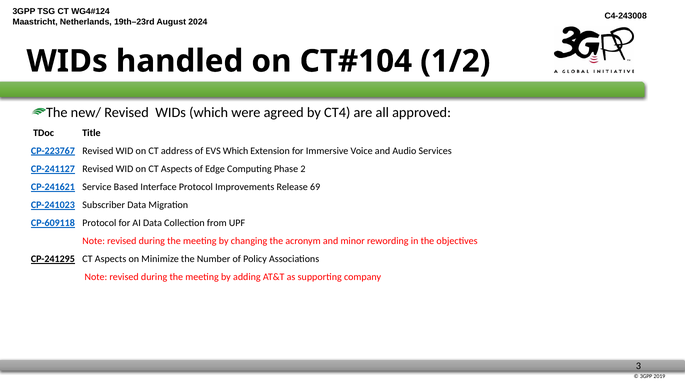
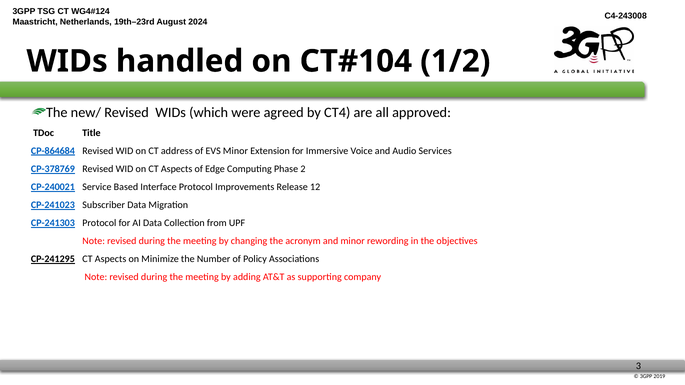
CP-223767: CP-223767 -> CP-864684
EVS Which: Which -> Minor
CP-241127: CP-241127 -> CP-378769
CP-241621: CP-241621 -> CP-240021
69: 69 -> 12
CP-609118: CP-609118 -> CP-241303
